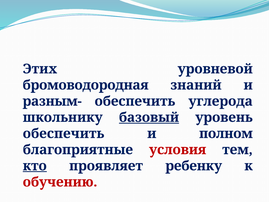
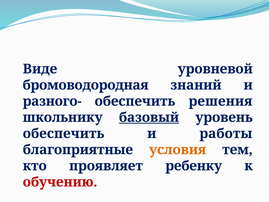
Этих: Этих -> Виде
разным-: разным- -> разного-
углерода: углерода -> решения
полном: полном -> работы
условия colour: red -> orange
кто underline: present -> none
